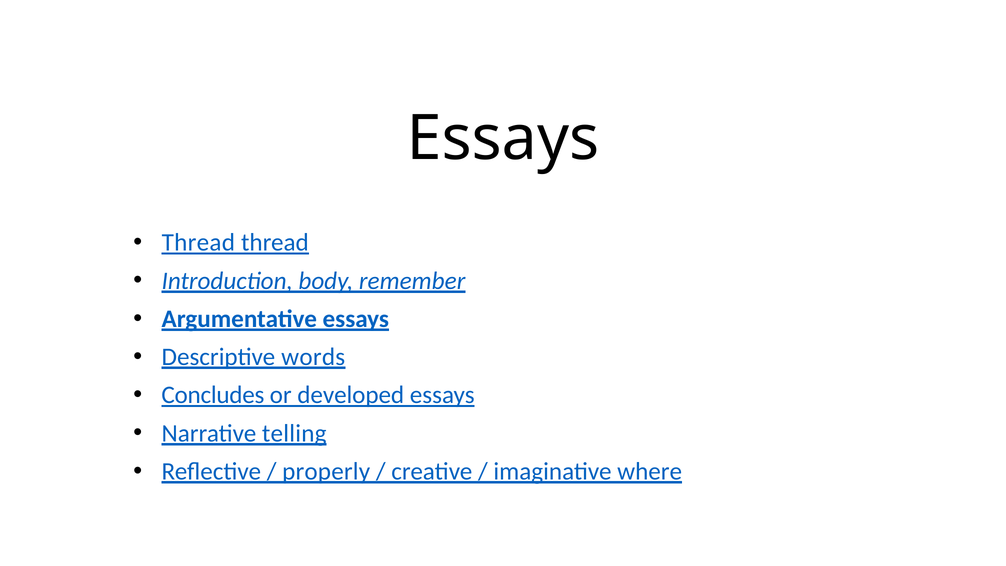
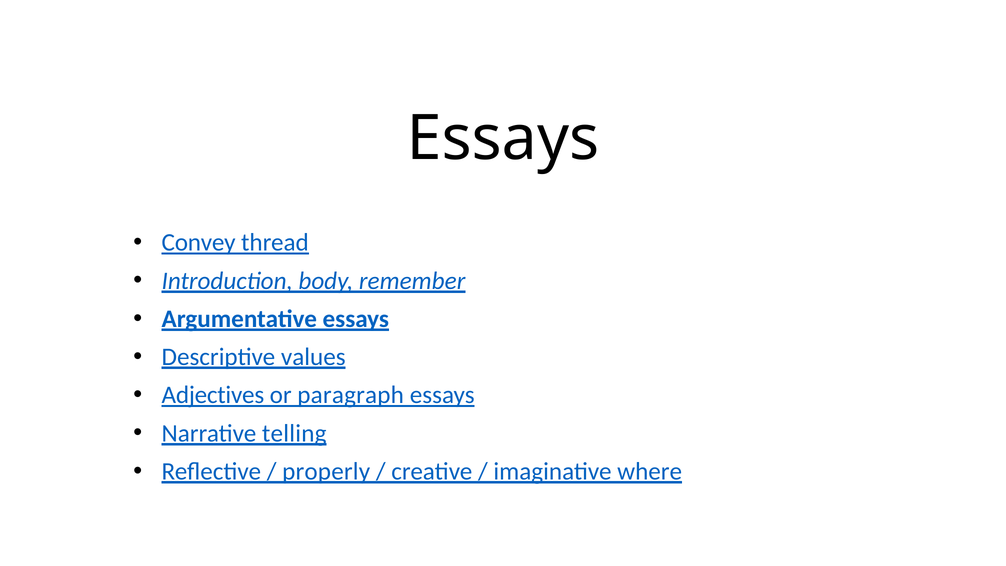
Thread at (198, 243): Thread -> Convey
words: words -> values
Concludes: Concludes -> Adjectives
developed: developed -> paragraph
